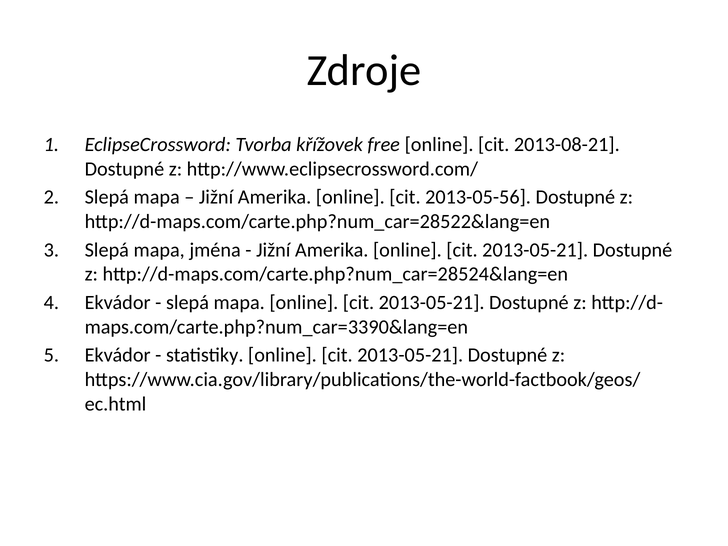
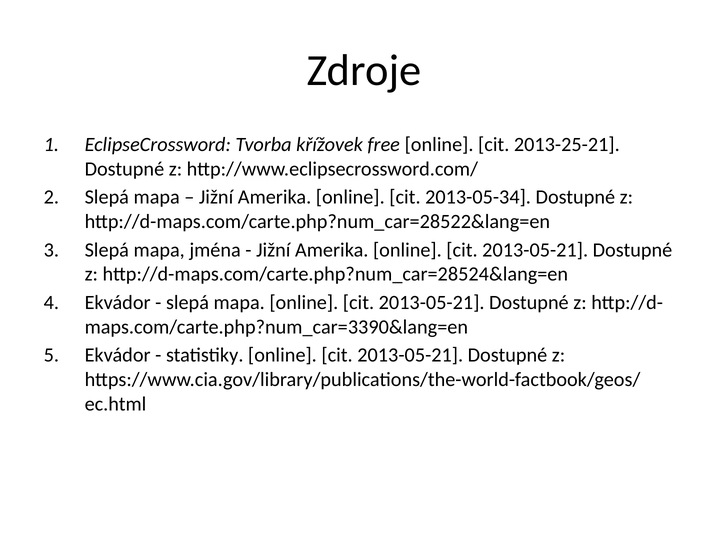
2013-08-21: 2013-08-21 -> 2013-25-21
2013-05-56: 2013-05-56 -> 2013-05-34
